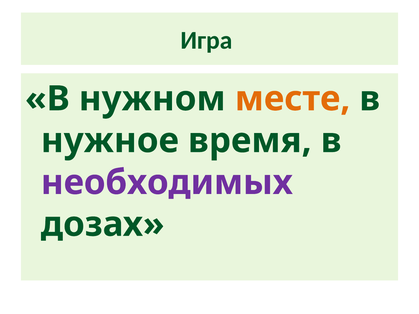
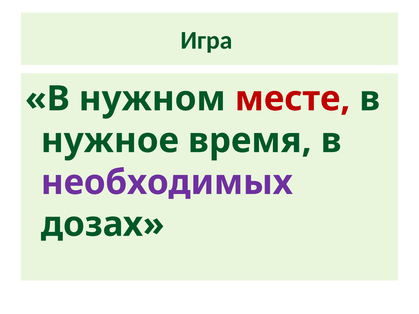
месте colour: orange -> red
